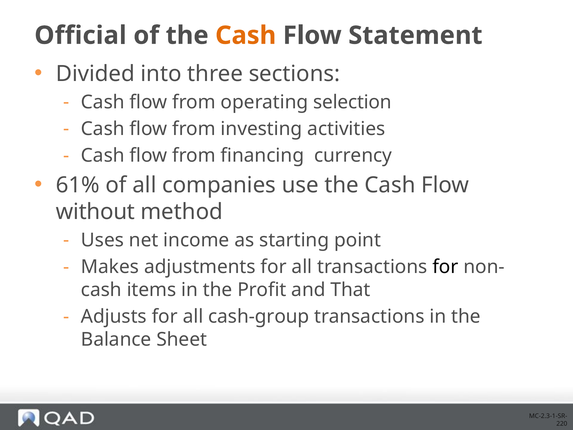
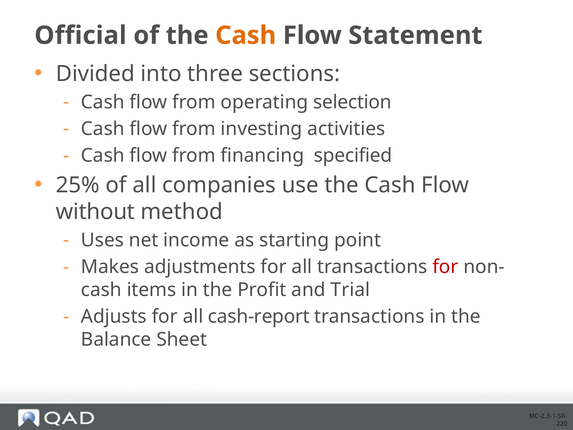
currency: currency -> specified
61%: 61% -> 25%
for at (445, 267) colour: black -> red
That: That -> Trial
cash-group: cash-group -> cash-report
